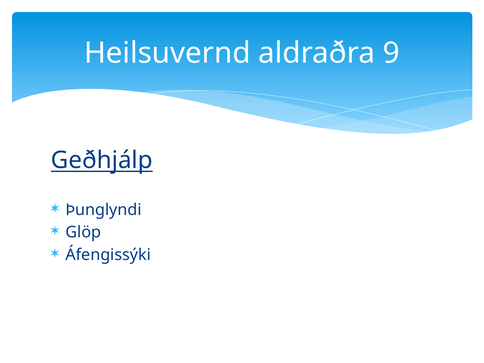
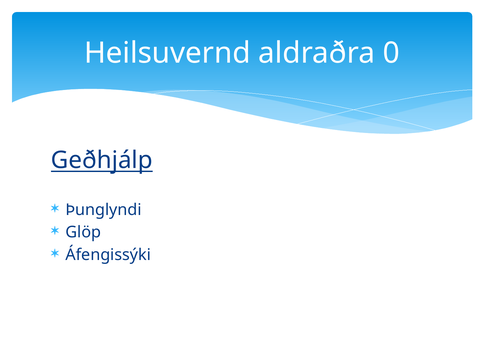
9: 9 -> 0
